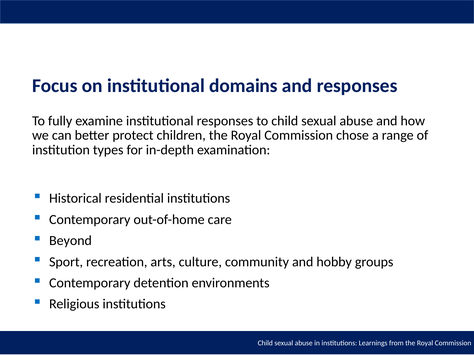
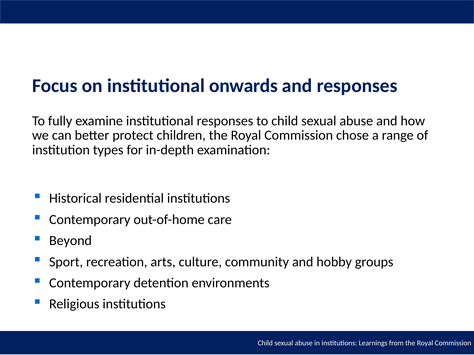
domains: domains -> onwards
